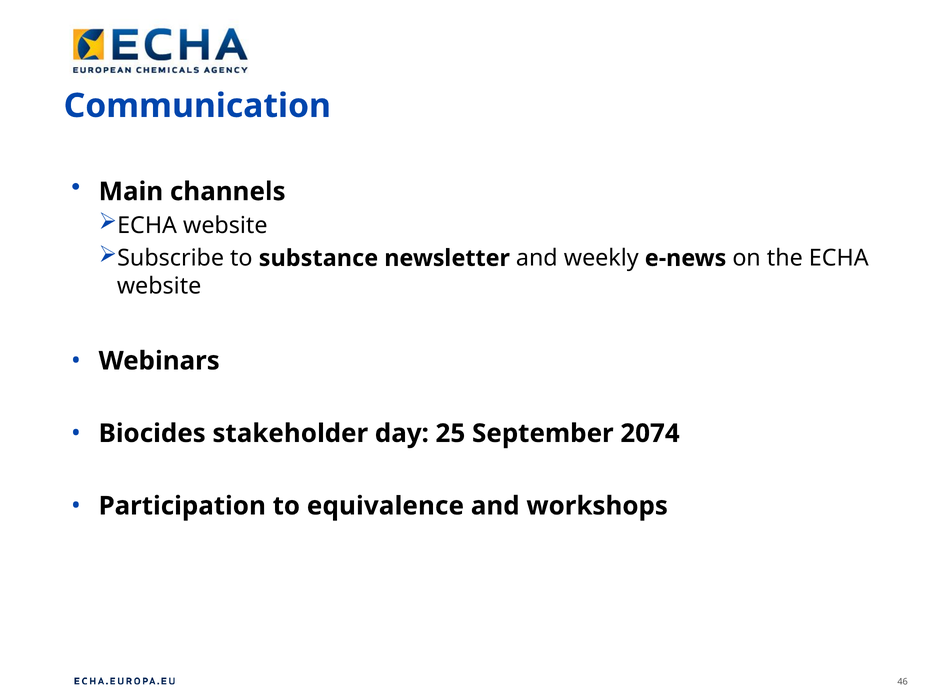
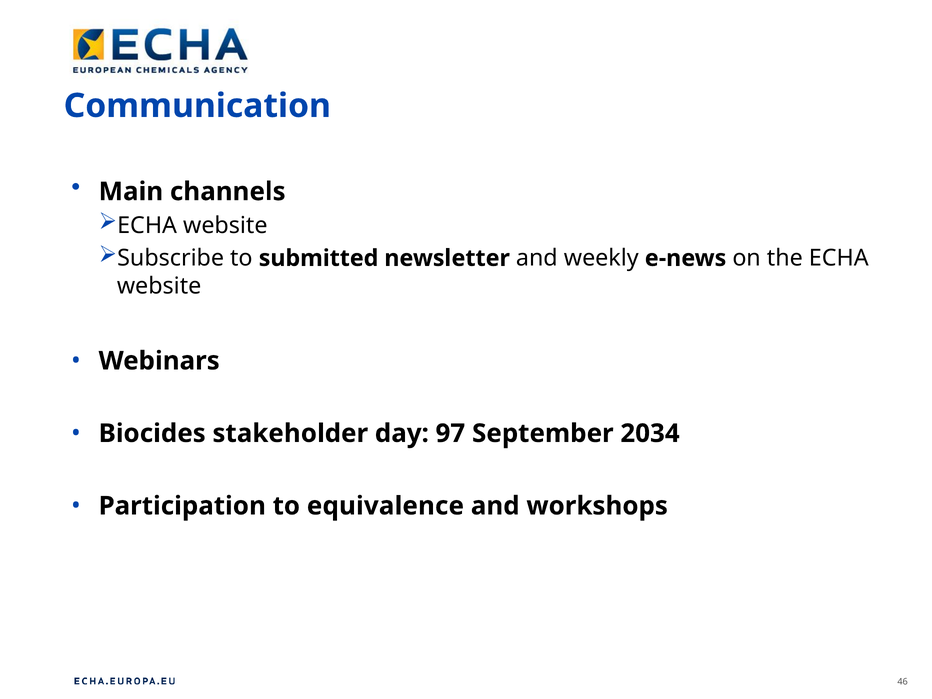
substance: substance -> submitted
25: 25 -> 97
2074: 2074 -> 2034
